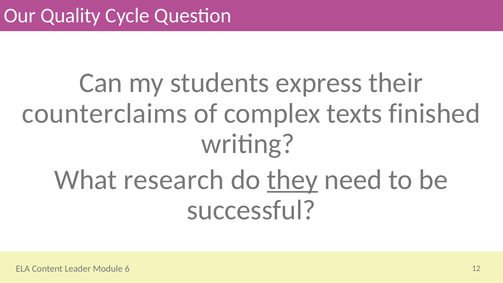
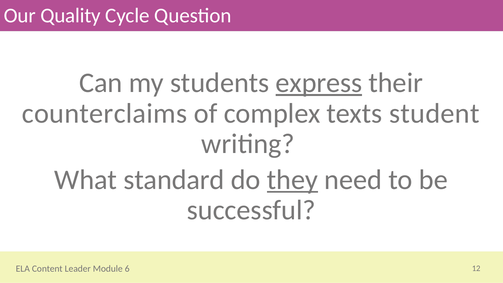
express underline: none -> present
finished: finished -> student
research: research -> standard
